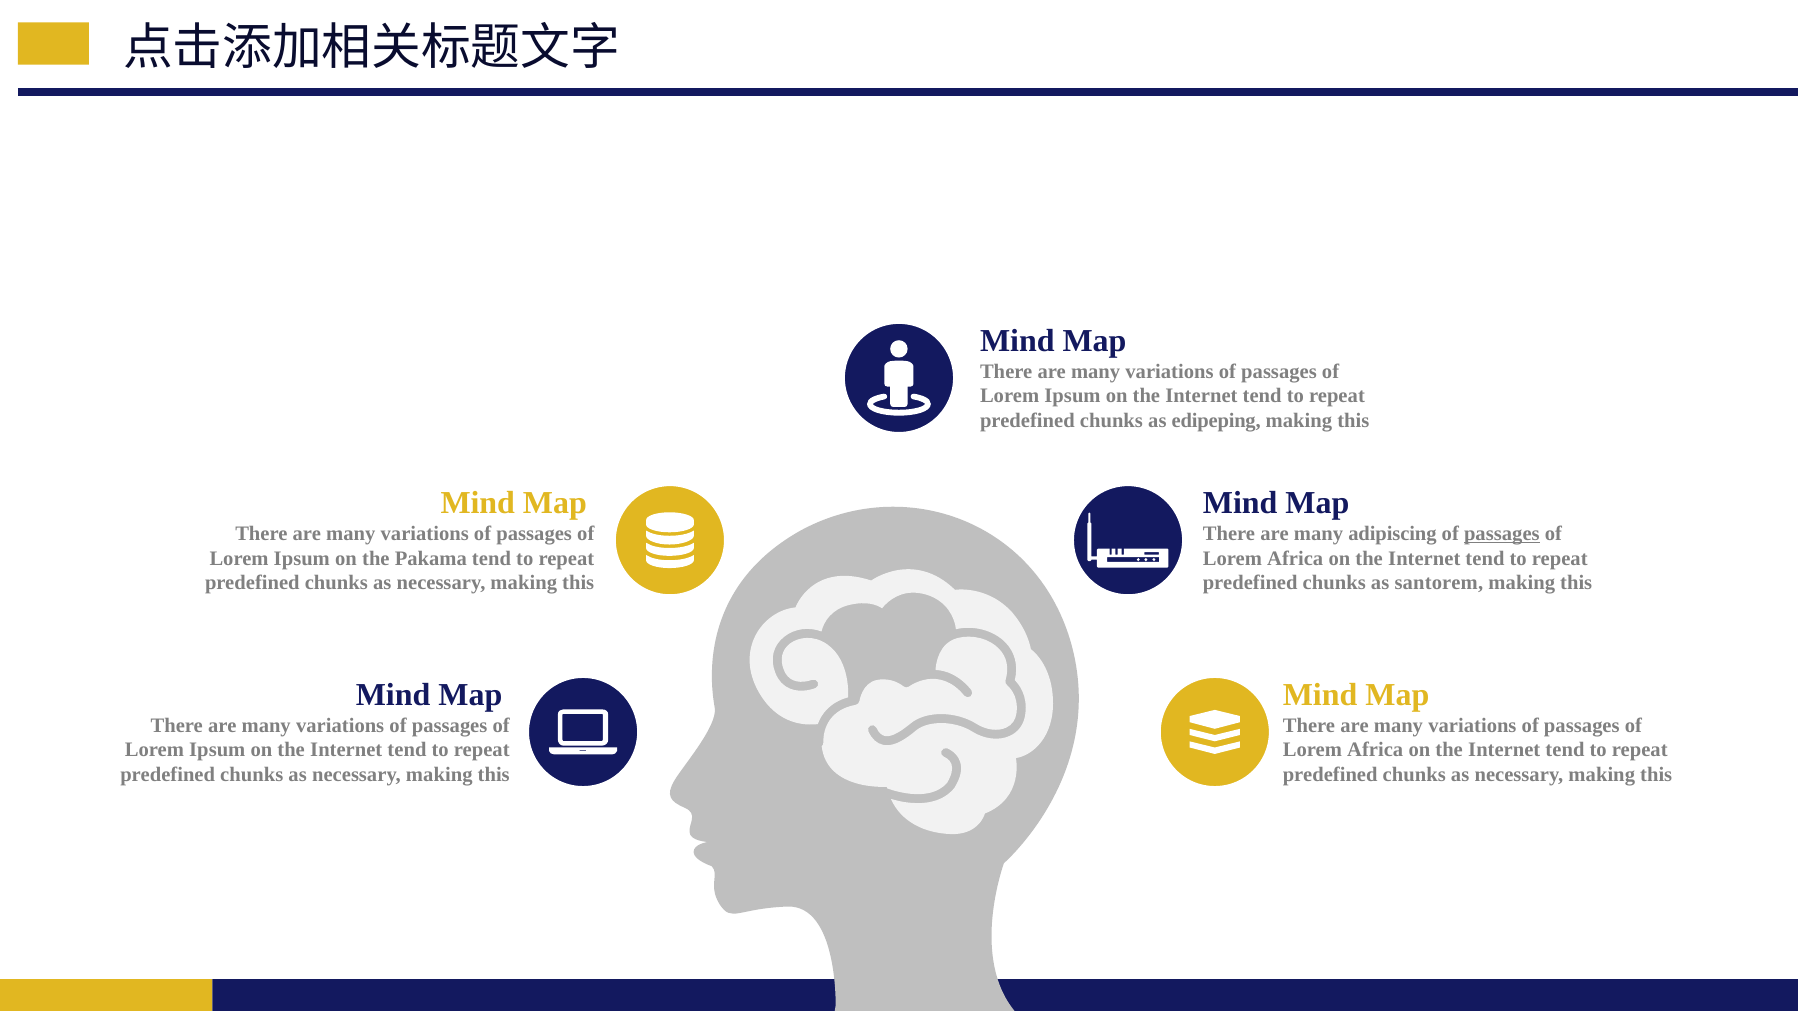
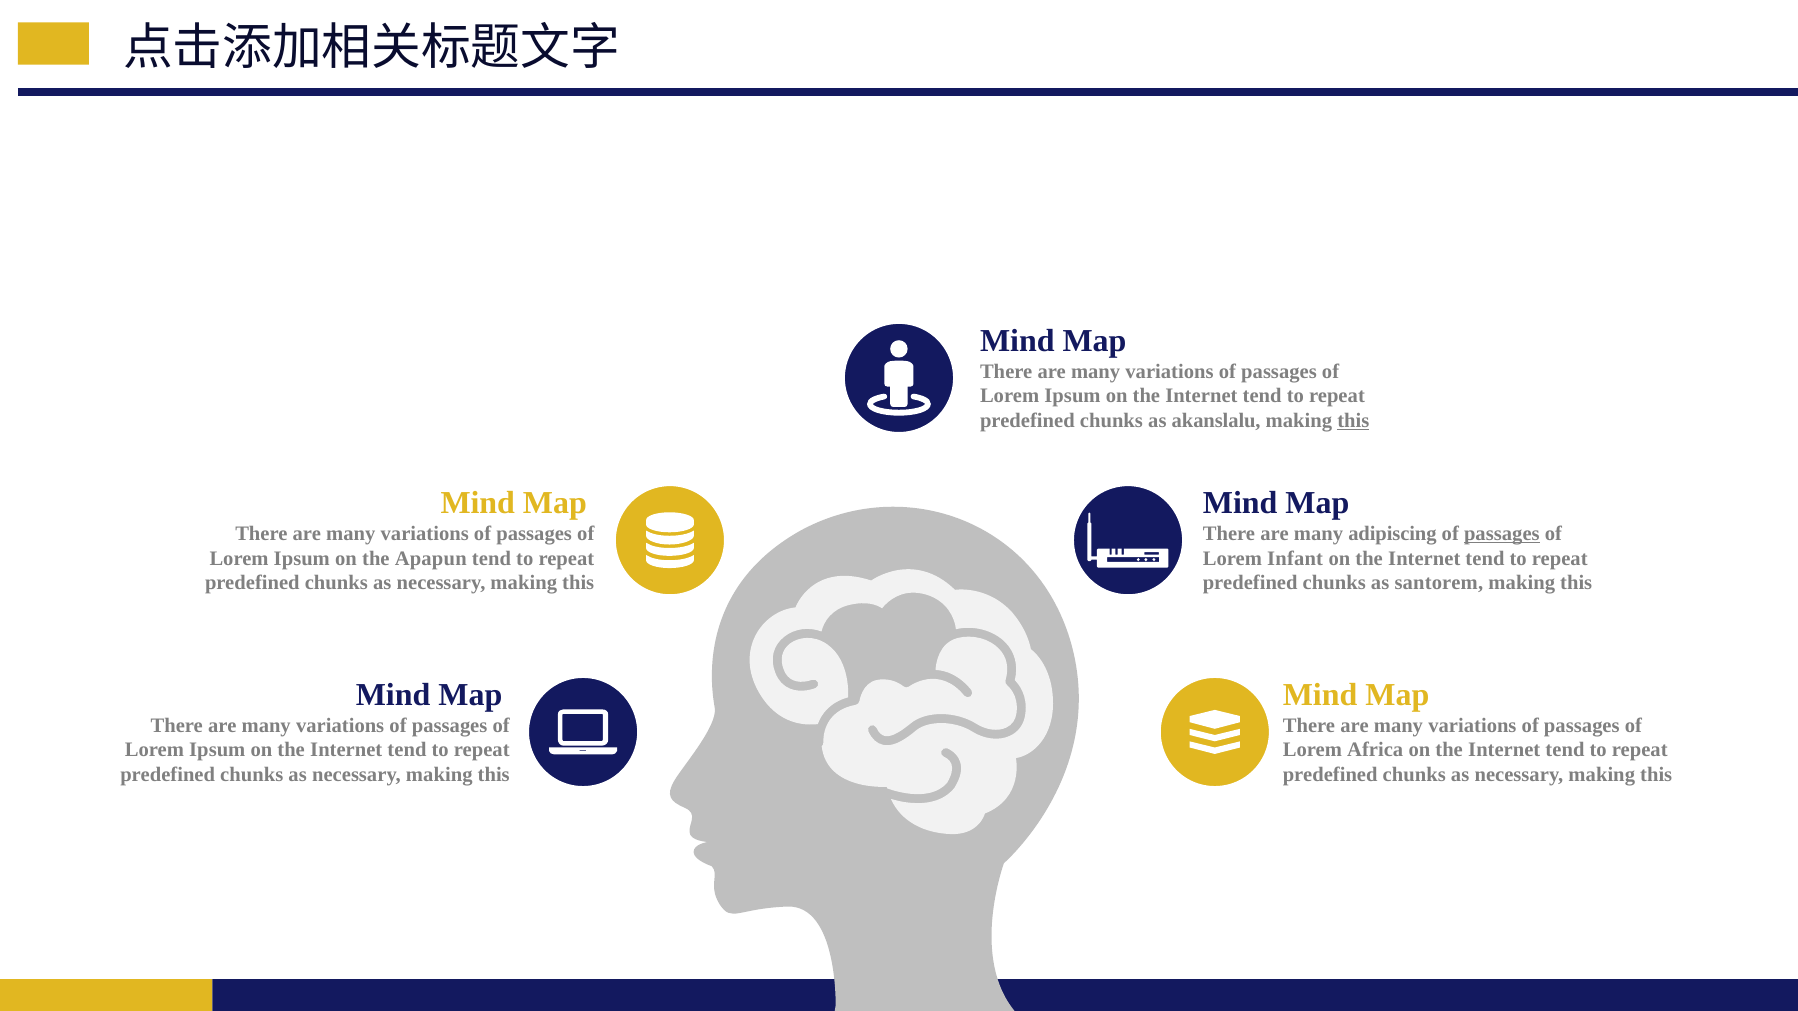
edipeping: edipeping -> akanslalu
this at (1353, 421) underline: none -> present
Pakama: Pakama -> Apapun
Africa at (1295, 558): Africa -> Infant
